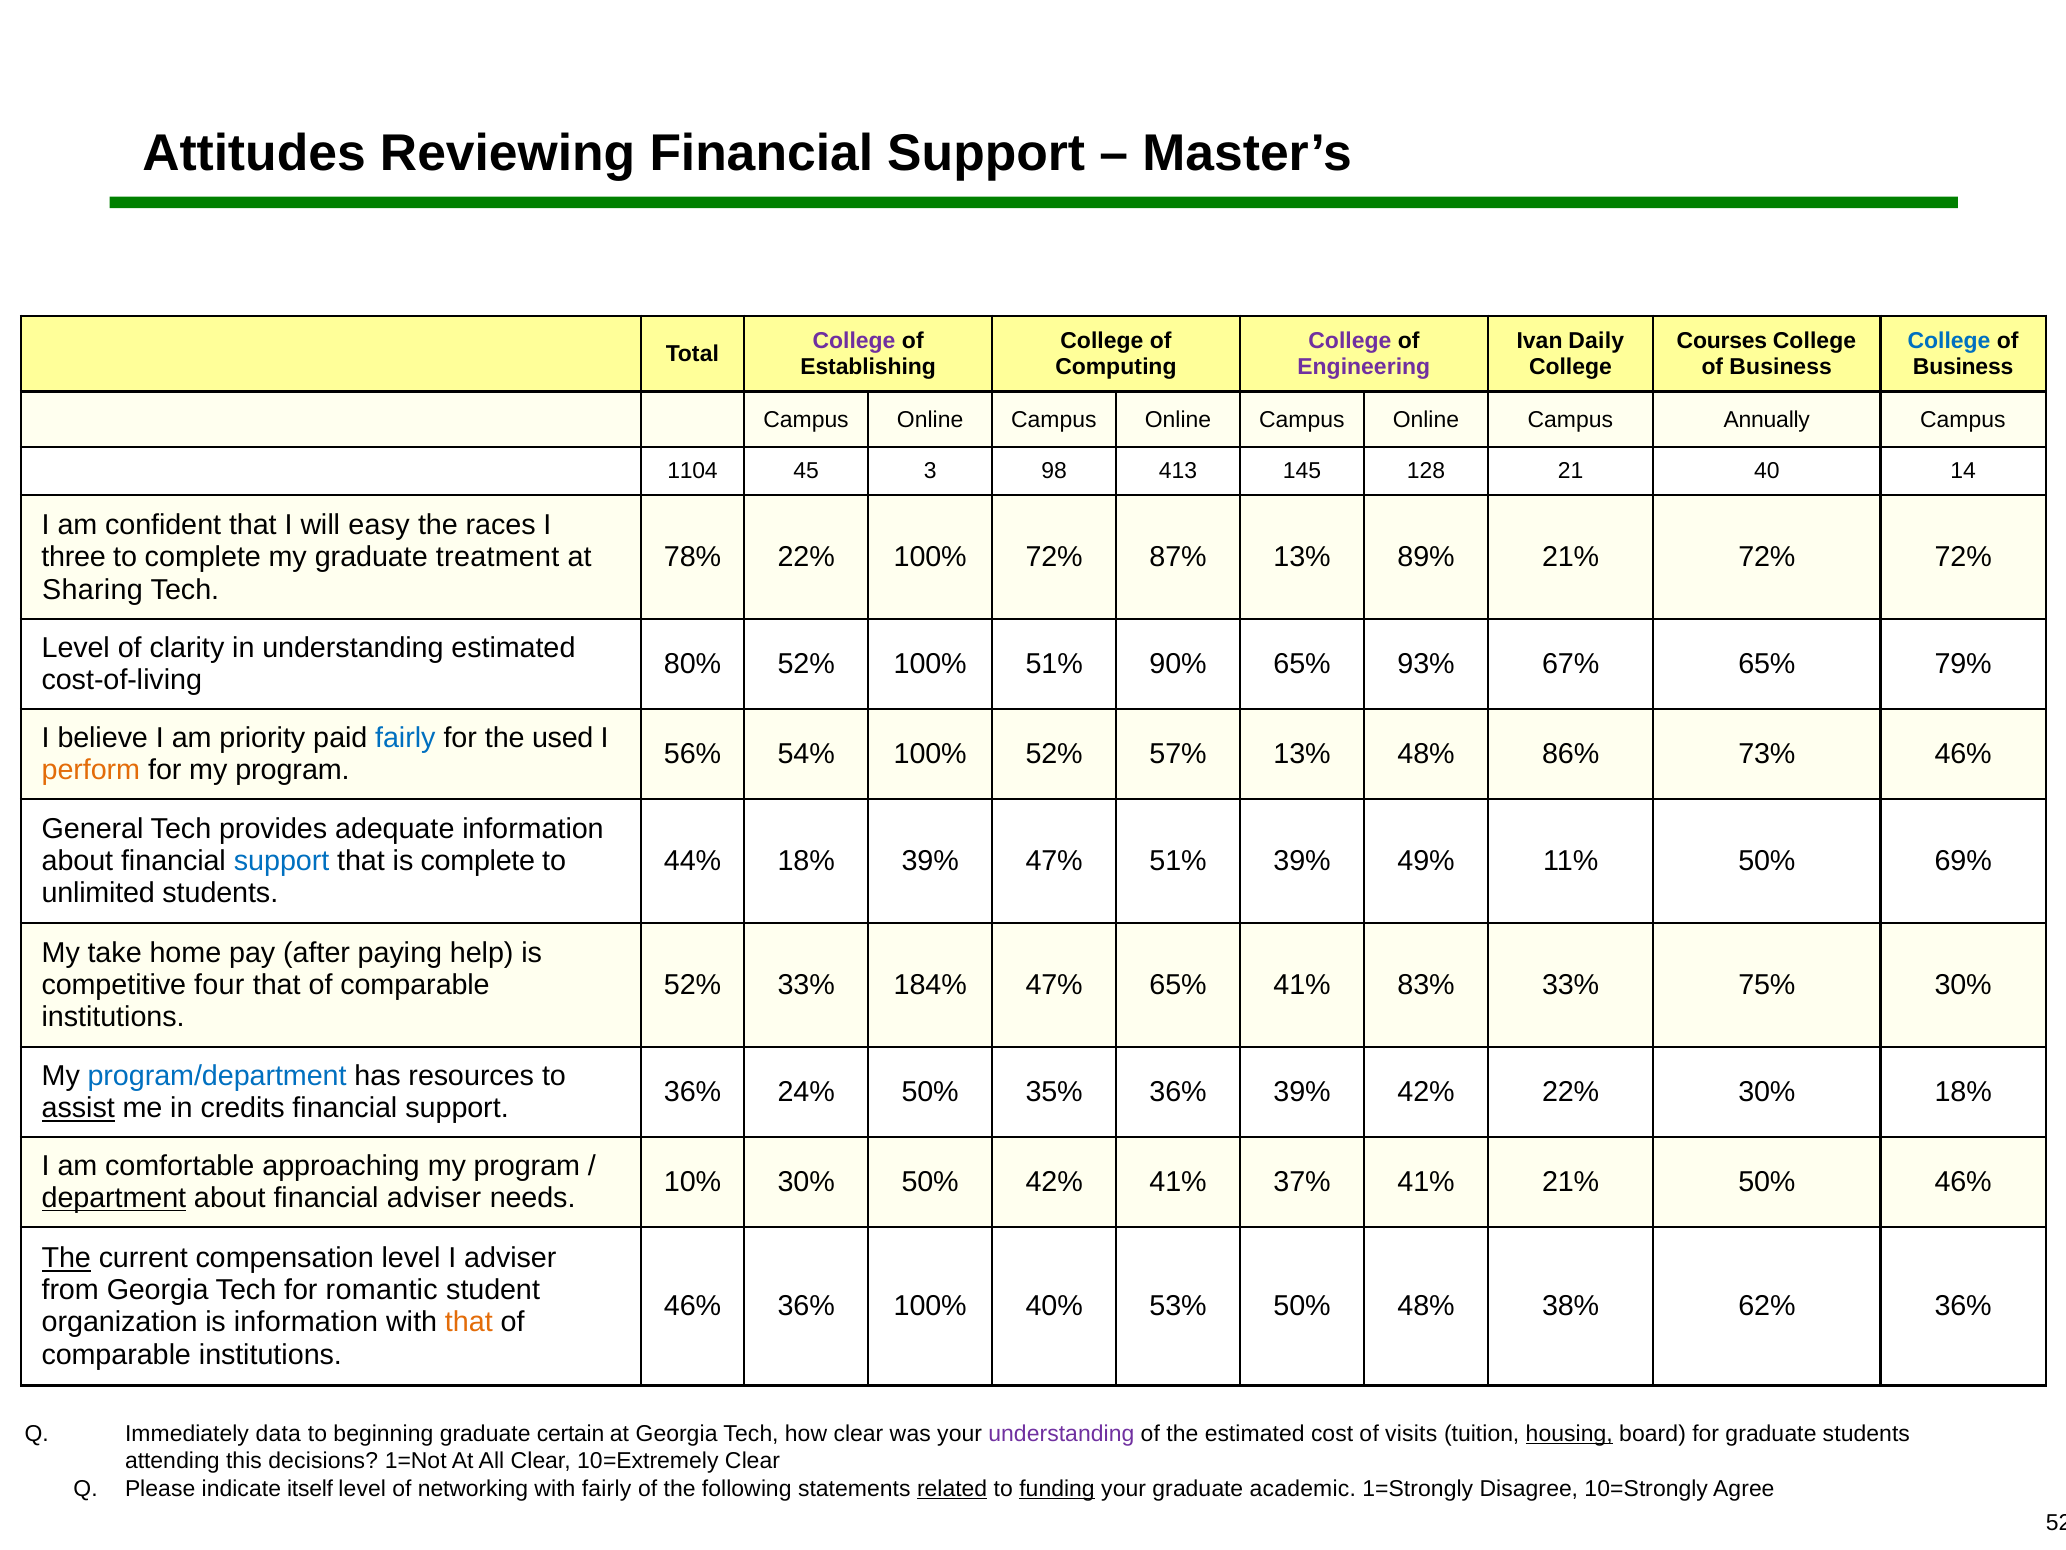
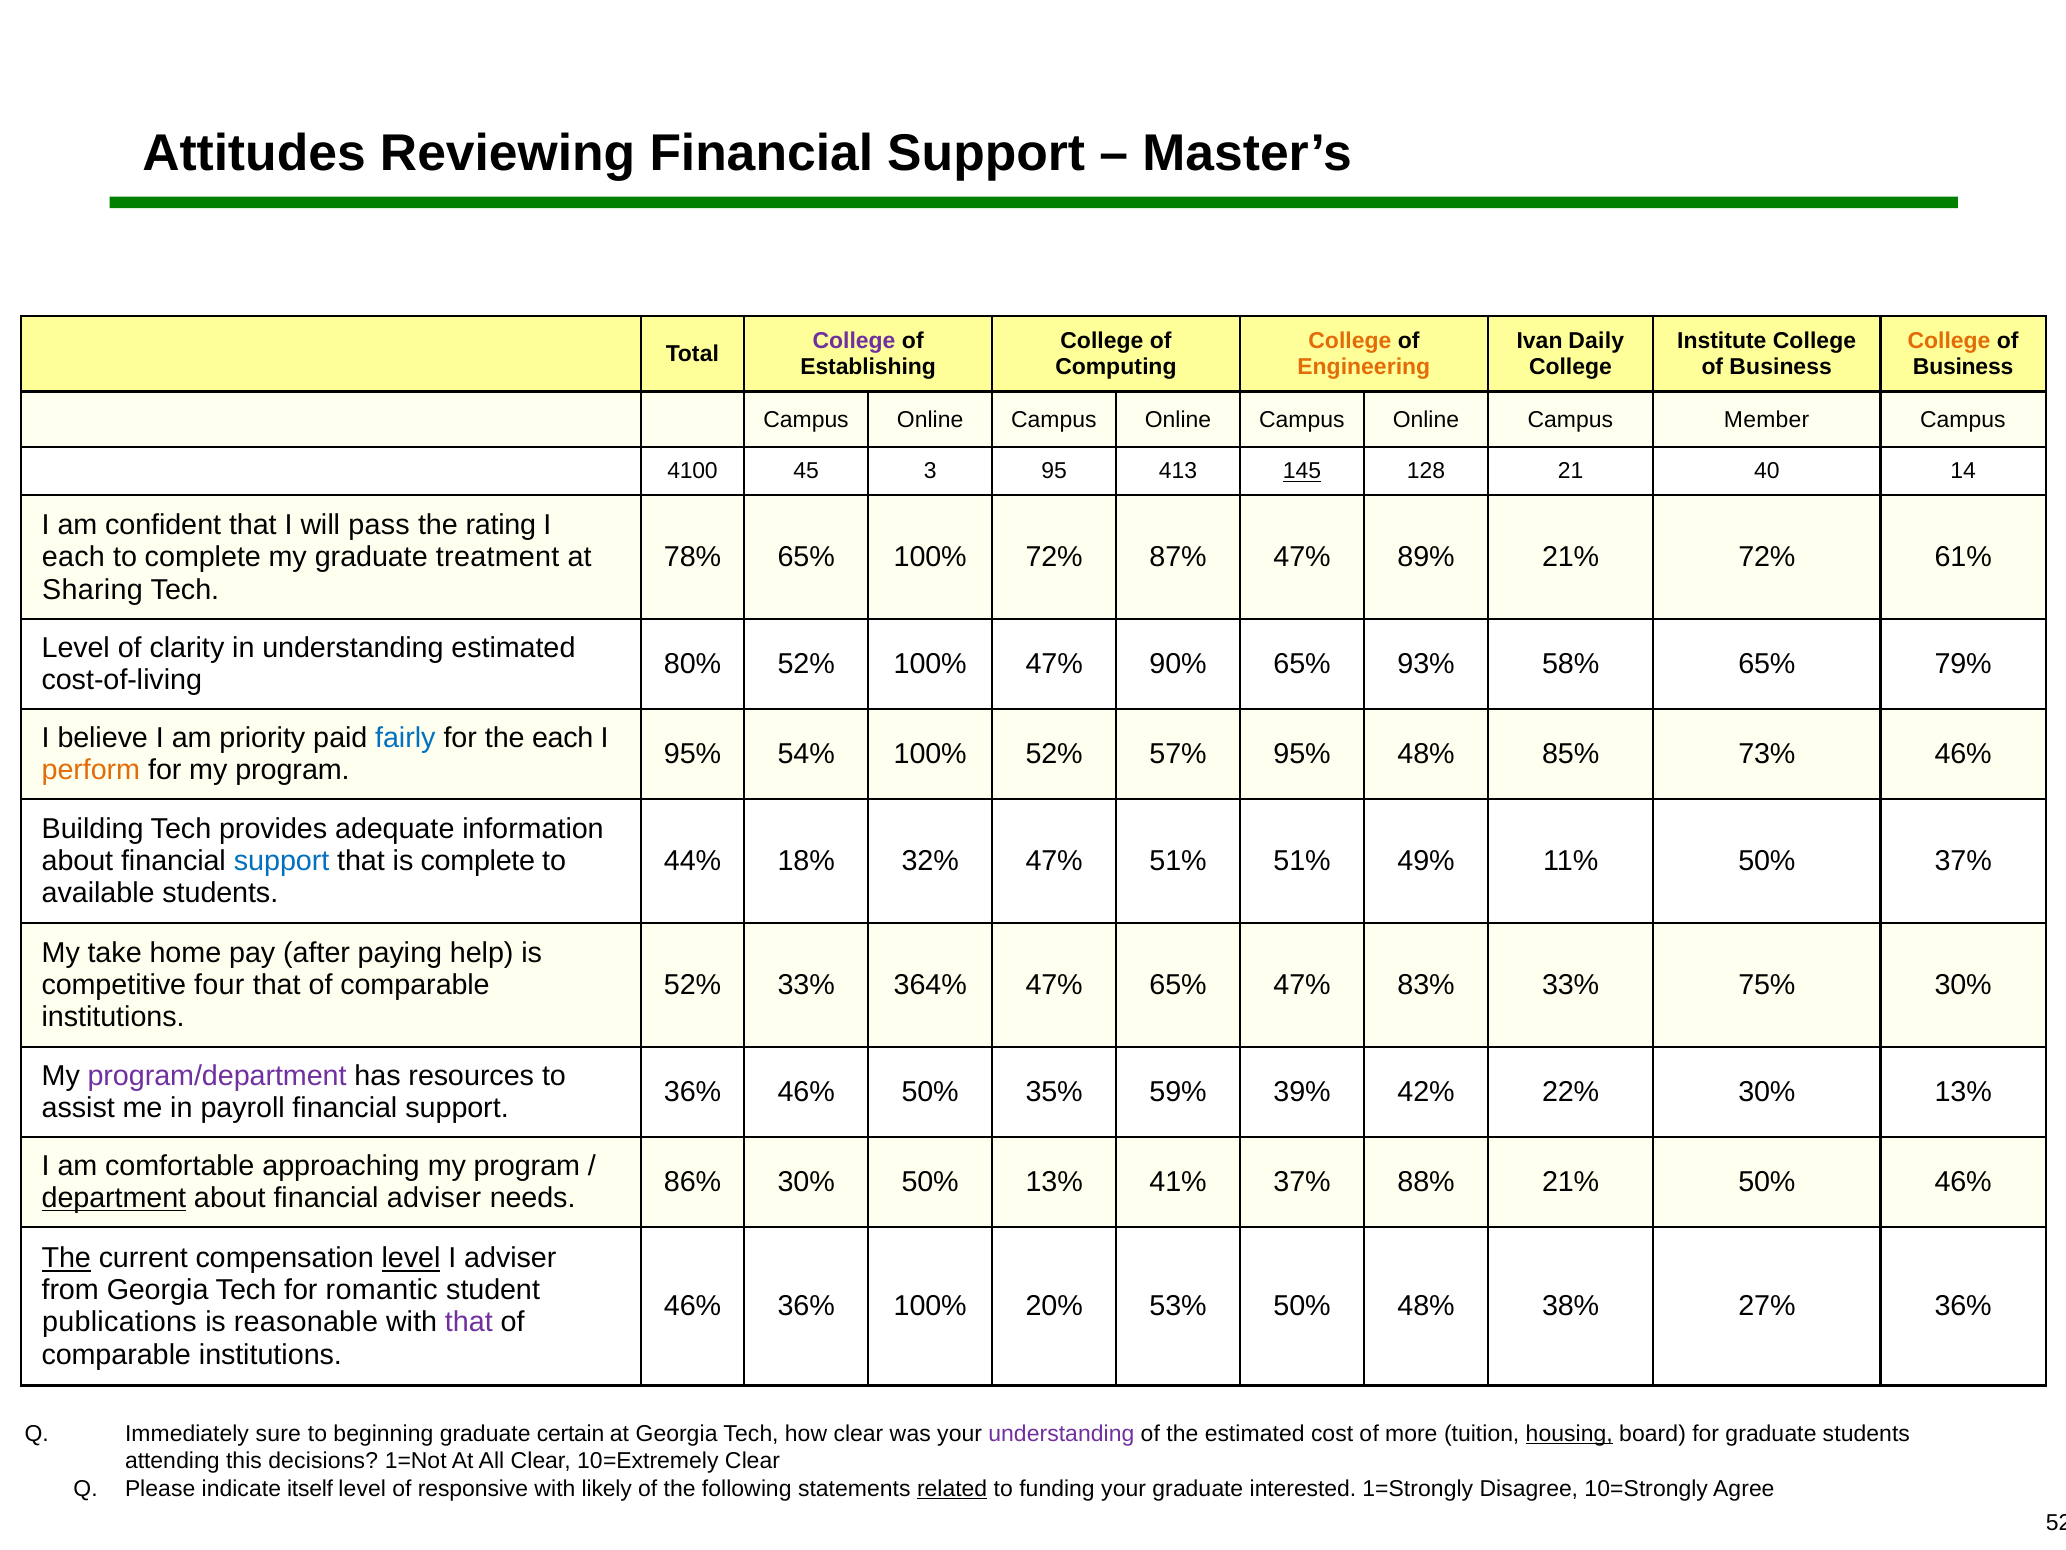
College at (1350, 341) colour: purple -> orange
Courses: Courses -> Institute
College at (1949, 341) colour: blue -> orange
Engineering colour: purple -> orange
Annually: Annually -> Member
1104: 1104 -> 4100
98: 98 -> 95
145 underline: none -> present
easy: easy -> pass
races: races -> rating
three at (74, 557): three -> each
78% 22%: 22% -> 65%
87% 13%: 13% -> 47%
72% 72%: 72% -> 61%
100% 51%: 51% -> 47%
67%: 67% -> 58%
the used: used -> each
56% at (693, 754): 56% -> 95%
57% 13%: 13% -> 95%
86%: 86% -> 85%
General: General -> Building
18% 39%: 39% -> 32%
51% 39%: 39% -> 51%
50% 69%: 69% -> 37%
unlimited: unlimited -> available
184%: 184% -> 364%
65% 41%: 41% -> 47%
program/department colour: blue -> purple
36% 24%: 24% -> 46%
35% 36%: 36% -> 59%
30% 18%: 18% -> 13%
assist underline: present -> none
credits: credits -> payroll
10%: 10% -> 86%
50% 42%: 42% -> 13%
37% 41%: 41% -> 88%
level at (411, 1258) underline: none -> present
40%: 40% -> 20%
62%: 62% -> 27%
organization: organization -> publications
is information: information -> reasonable
that at (469, 1322) colour: orange -> purple
data: data -> sure
visits: visits -> more
networking: networking -> responsive
with fairly: fairly -> likely
funding underline: present -> none
academic: academic -> interested
